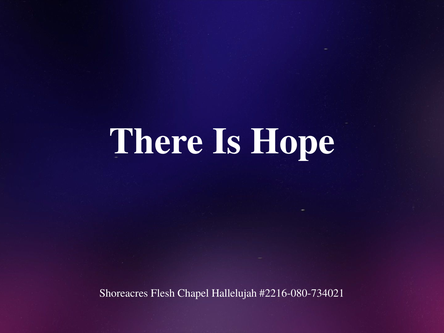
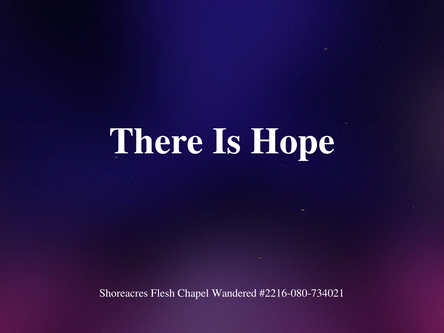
Hallelujah: Hallelujah -> Wandered
